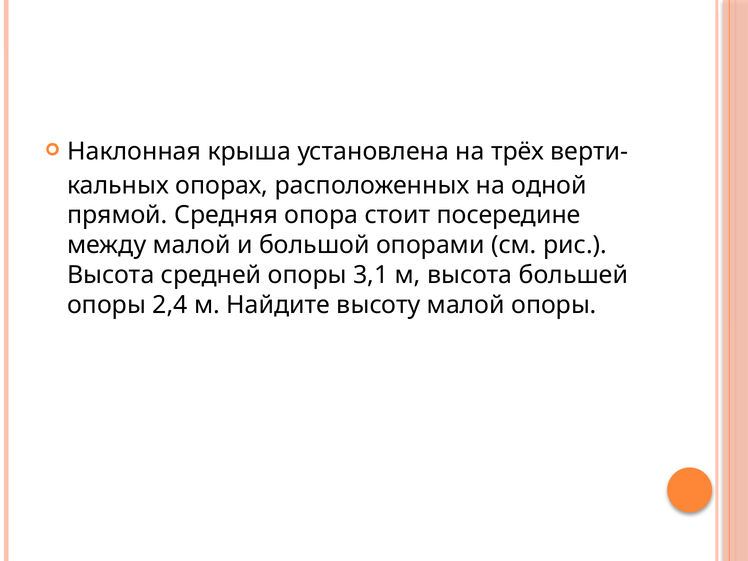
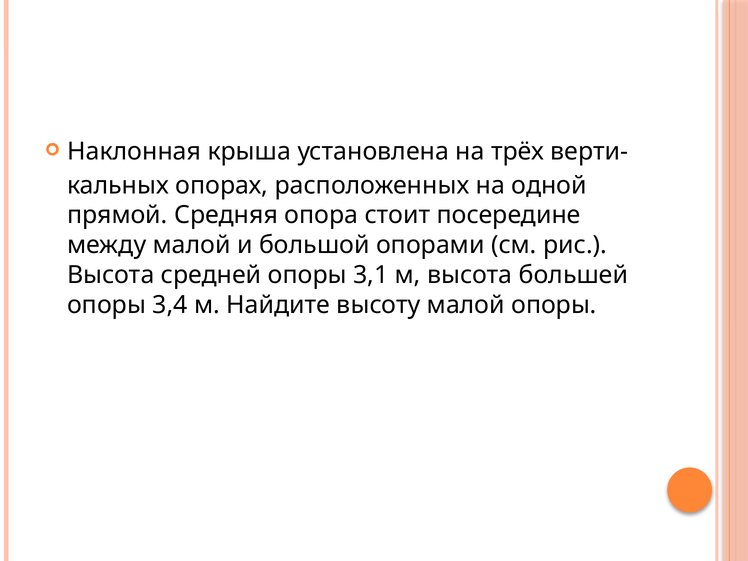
2,4: 2,4 -> 3,4
